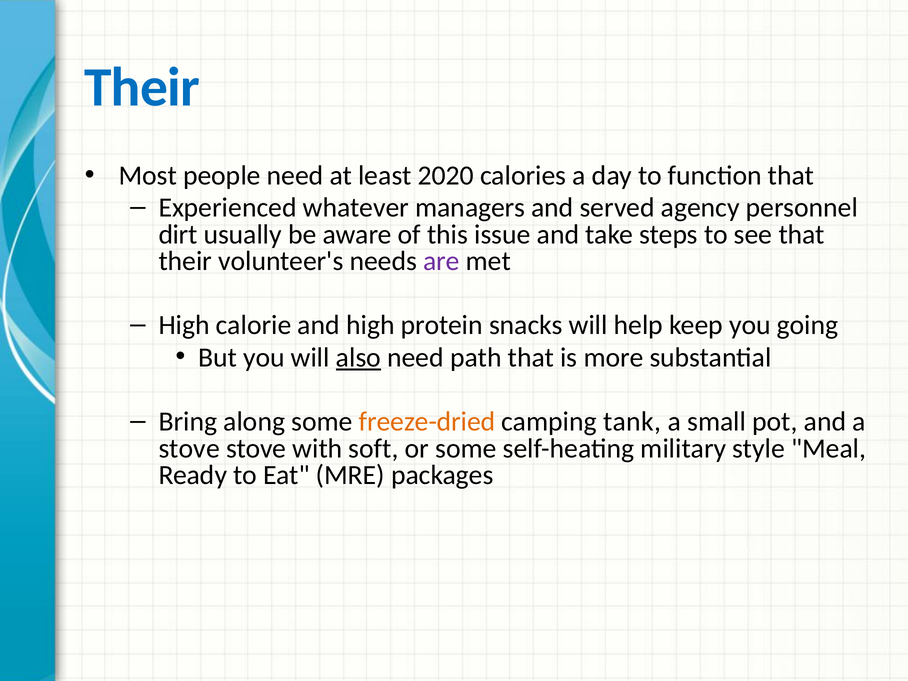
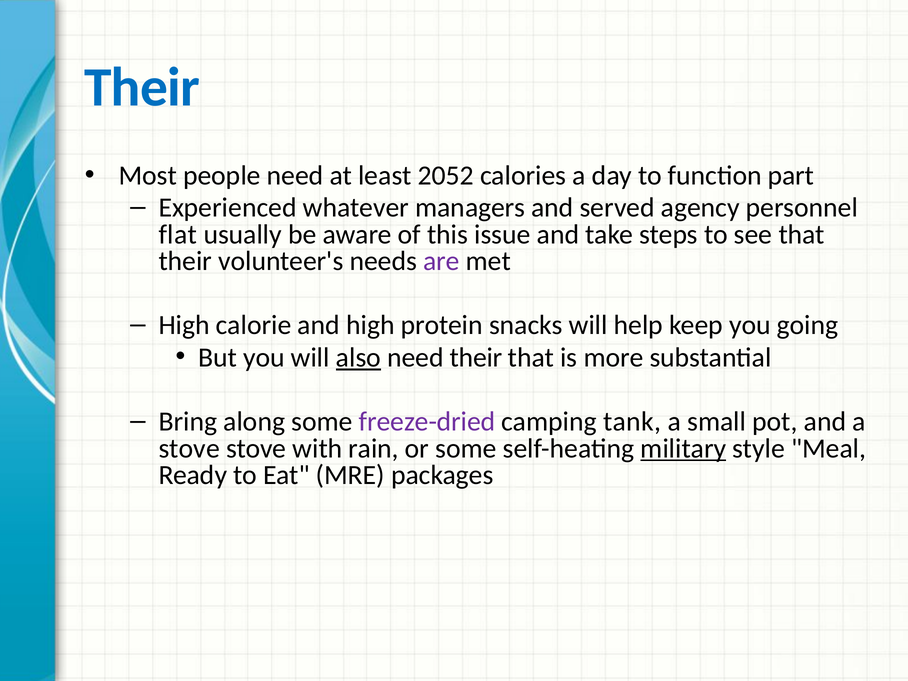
2020: 2020 -> 2052
function that: that -> part
dirt: dirt -> flat
need path: path -> their
freeze-dried colour: orange -> purple
soft: soft -> rain
military underline: none -> present
